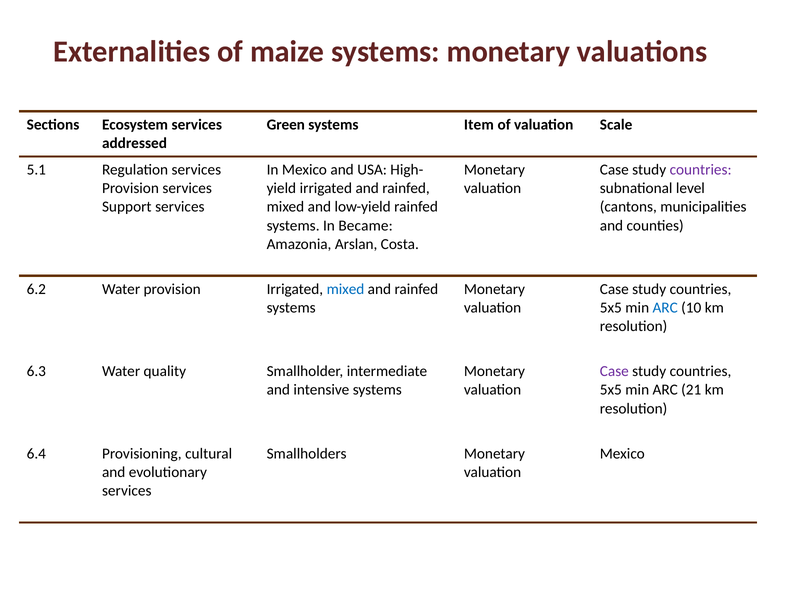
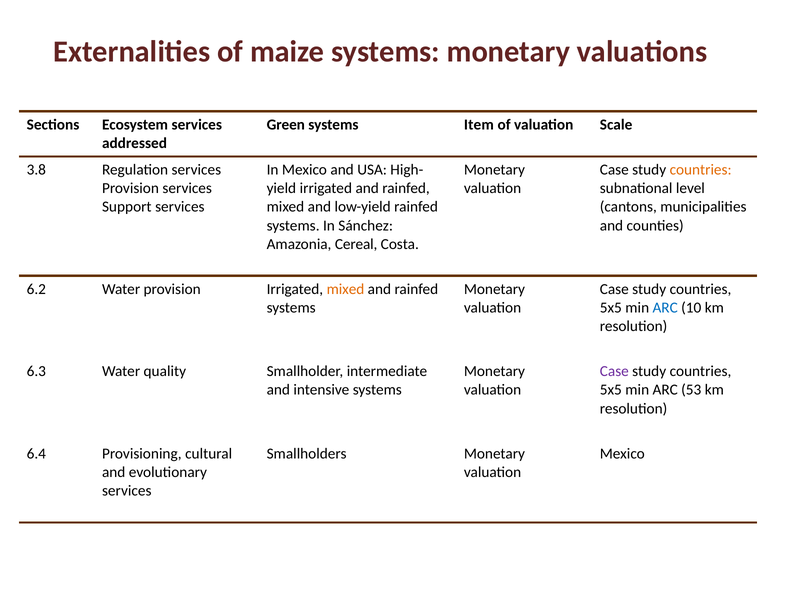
5.1: 5.1 -> 3.8
countries at (701, 170) colour: purple -> orange
Became: Became -> Sánchez
Arslan: Arslan -> Cereal
mixed at (345, 289) colour: blue -> orange
21: 21 -> 53
